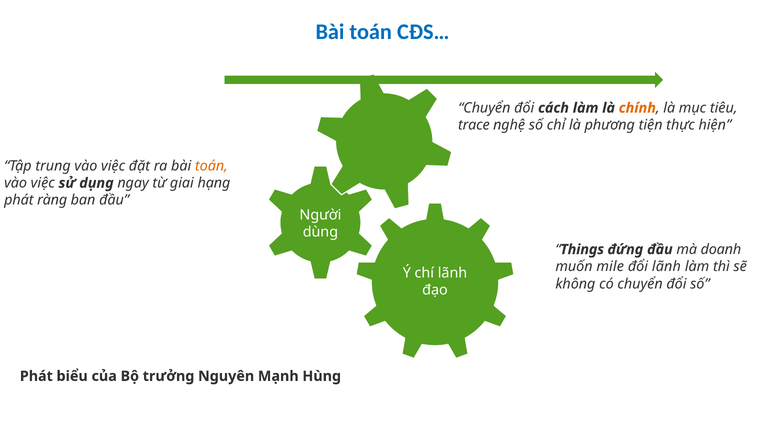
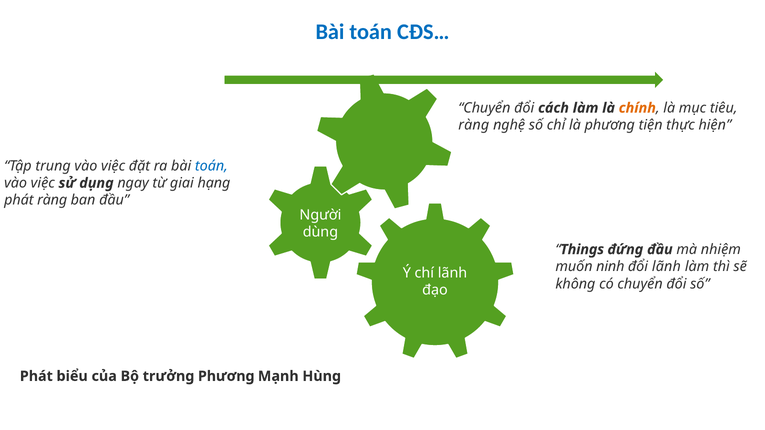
trace at (474, 125): trace -> ràng
toán at (211, 166) colour: orange -> blue
doanh: doanh -> nhiệm
mile: mile -> ninh
trưởng Nguyên: Nguyên -> Phương
